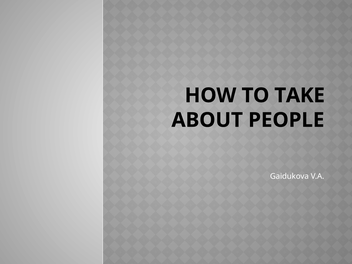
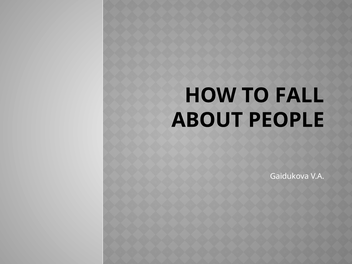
TAKE: TAKE -> FALL
